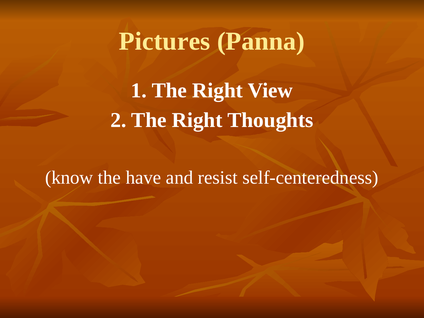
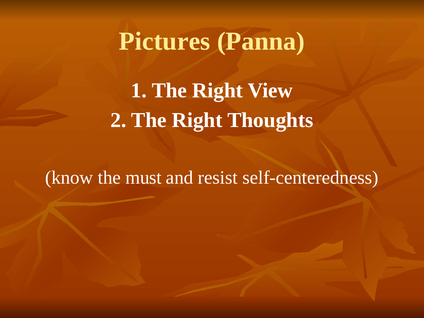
have: have -> must
